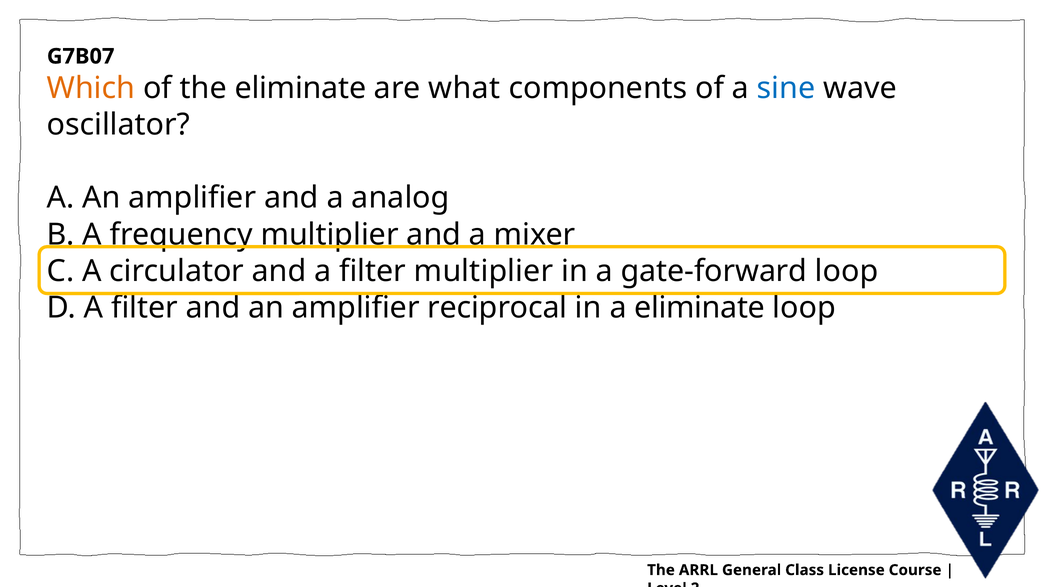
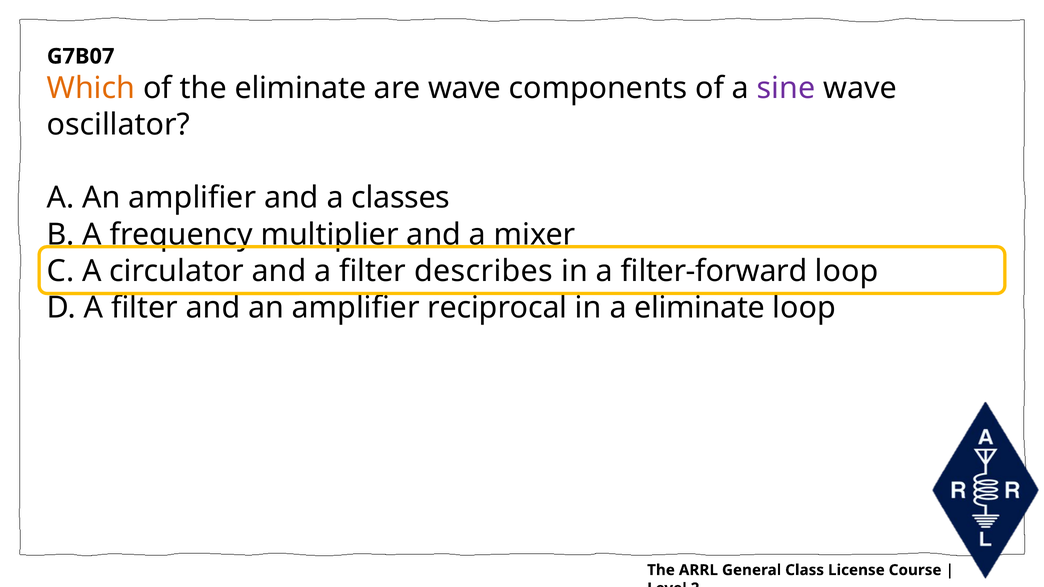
are what: what -> wave
sine colour: blue -> purple
analog: analog -> classes
filter multiplier: multiplier -> describes
gate-forward: gate-forward -> filter-forward
